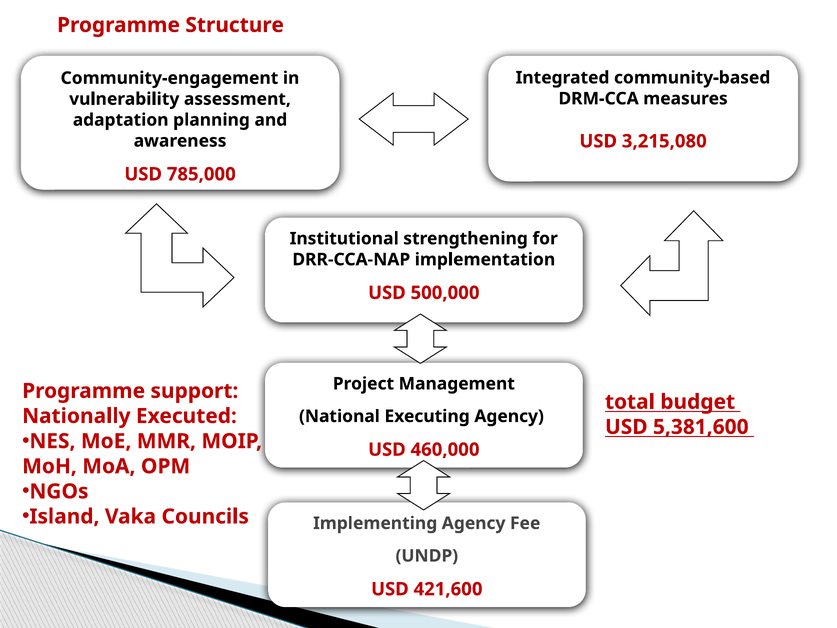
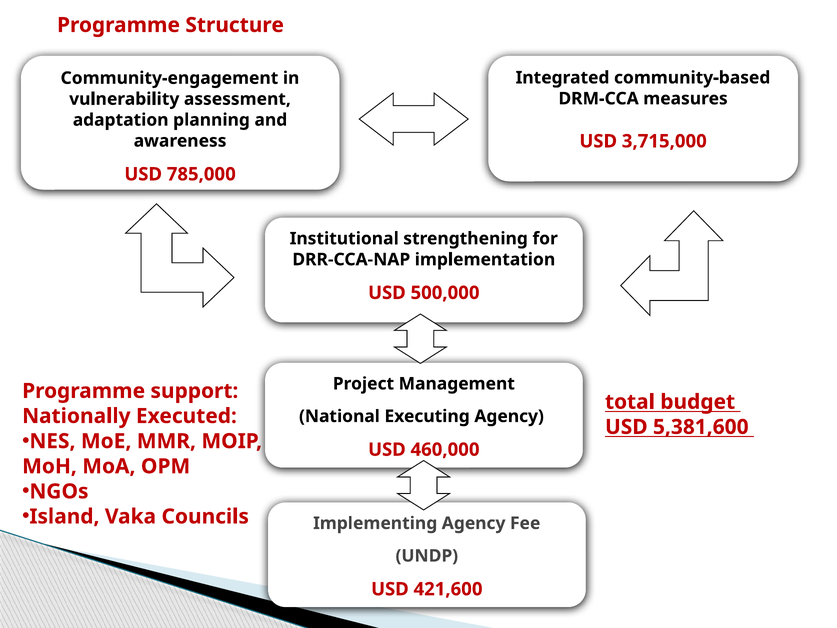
3,215,080: 3,215,080 -> 3,715,000
